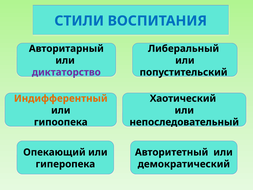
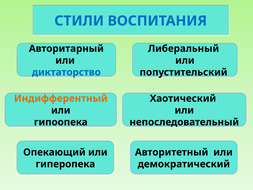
диктаторство colour: purple -> blue
